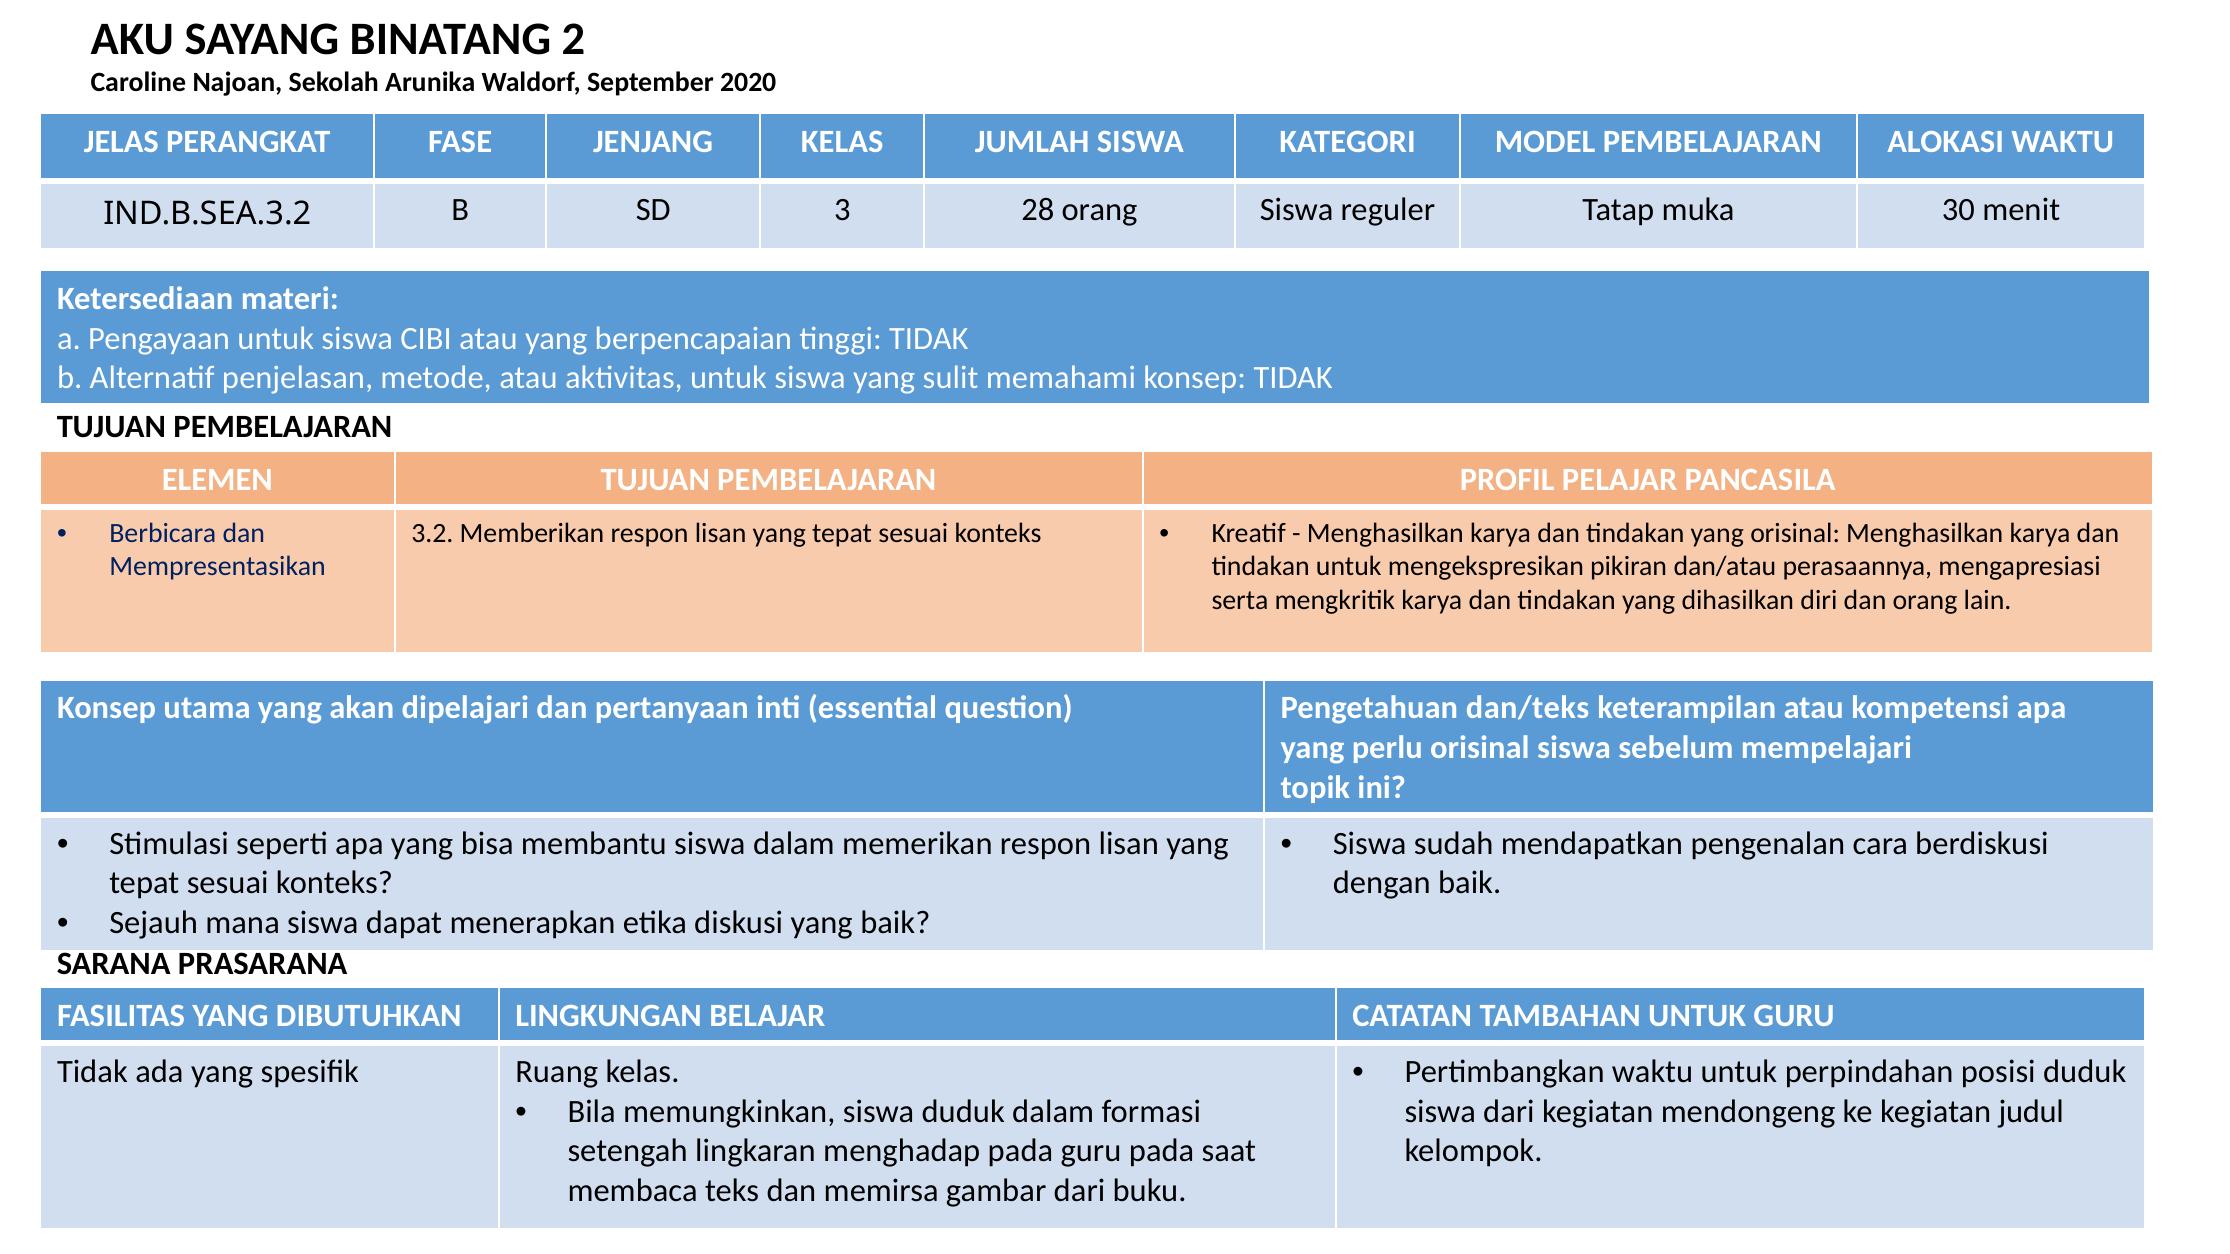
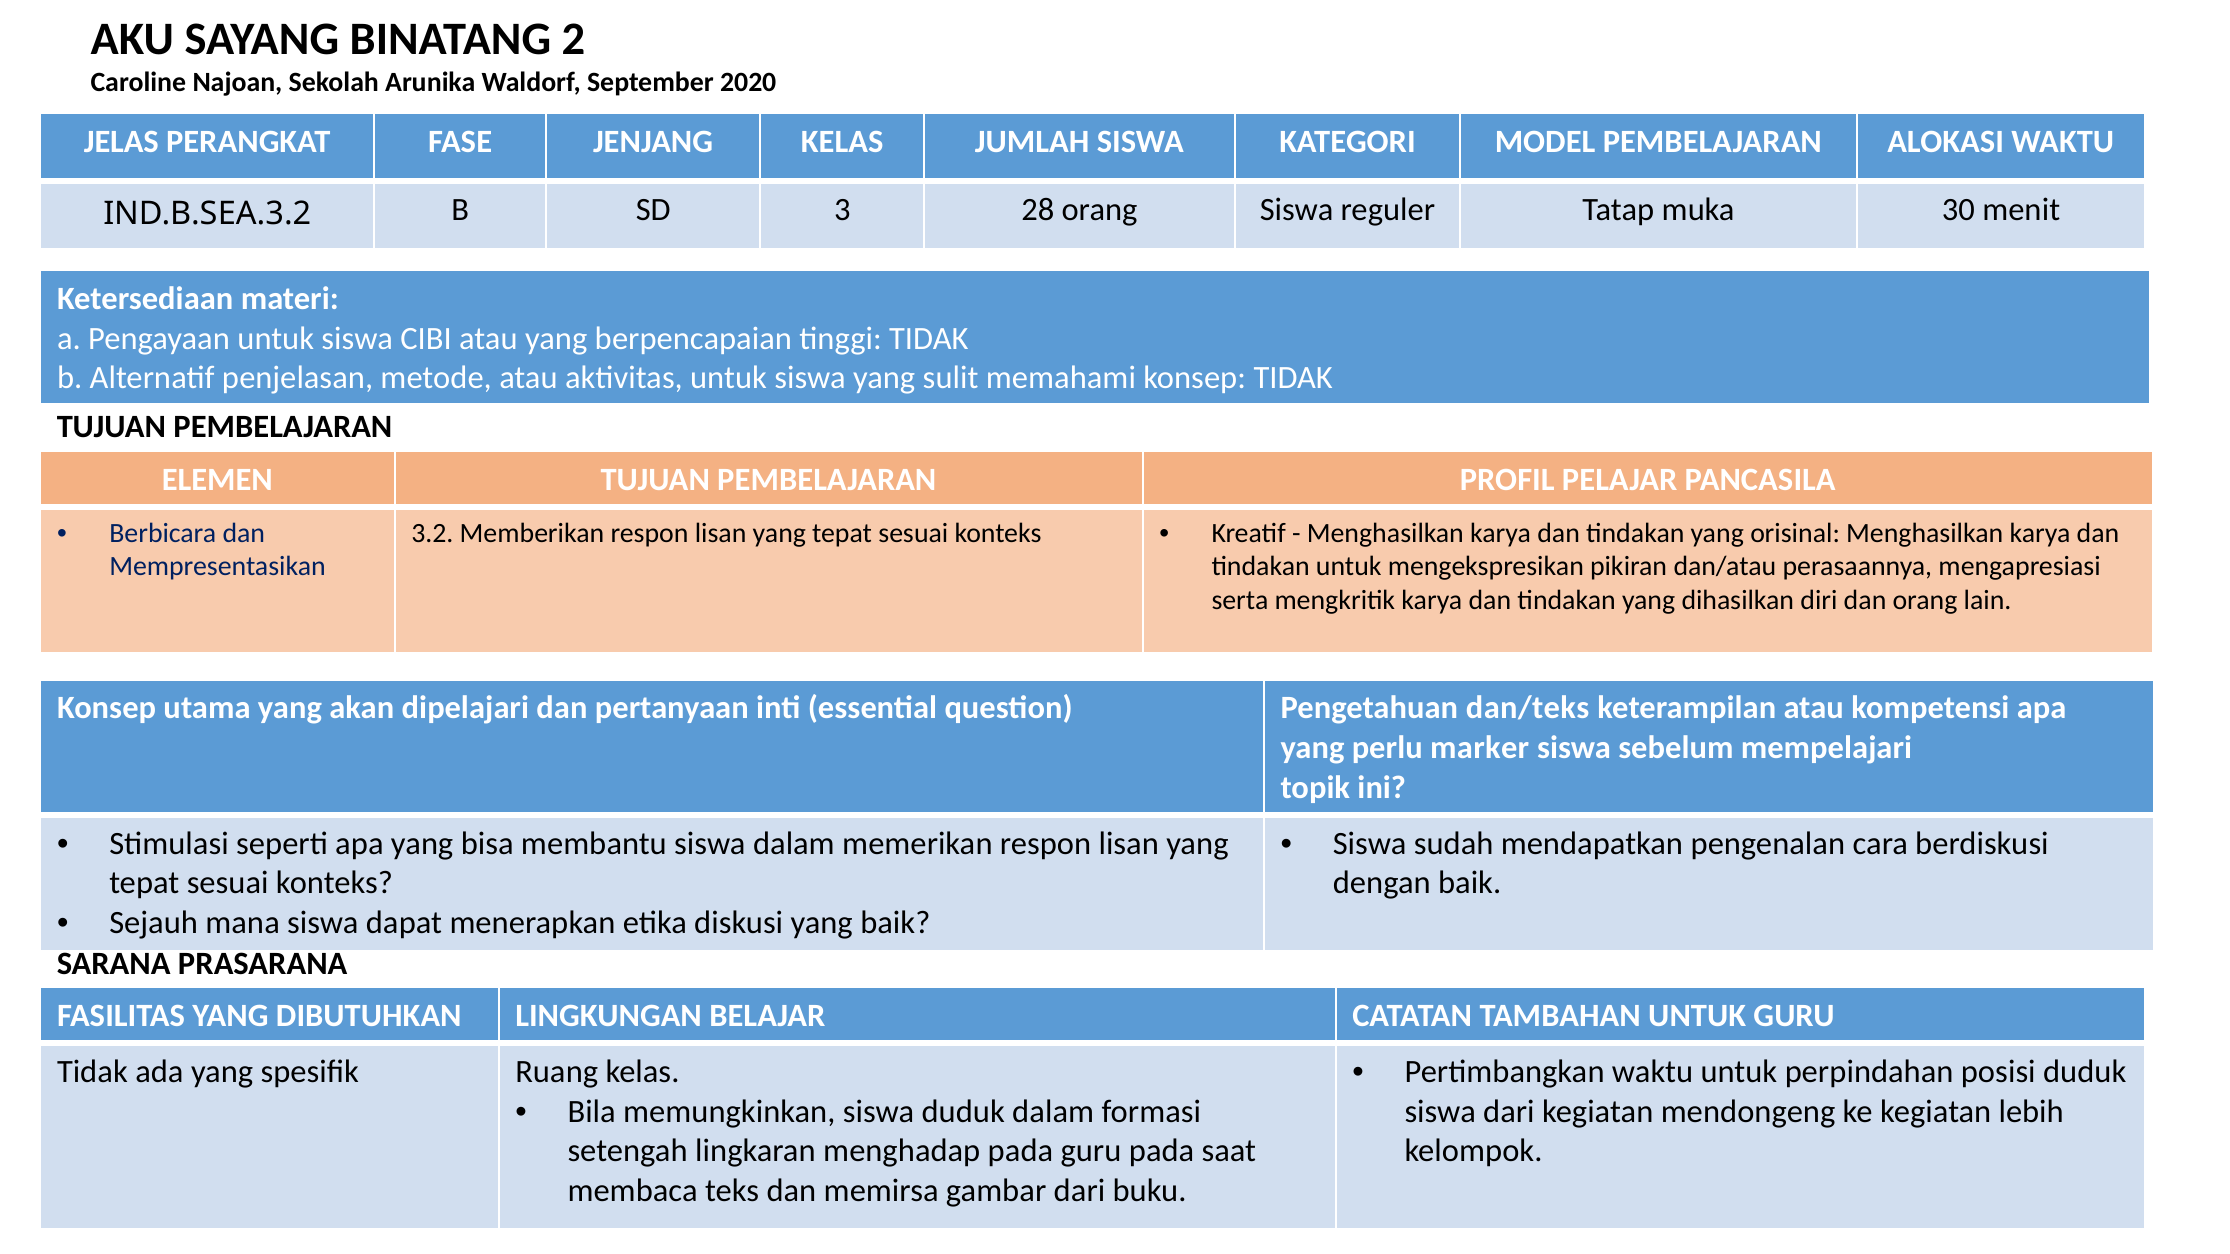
perlu orisinal: orisinal -> marker
judul: judul -> lebih
